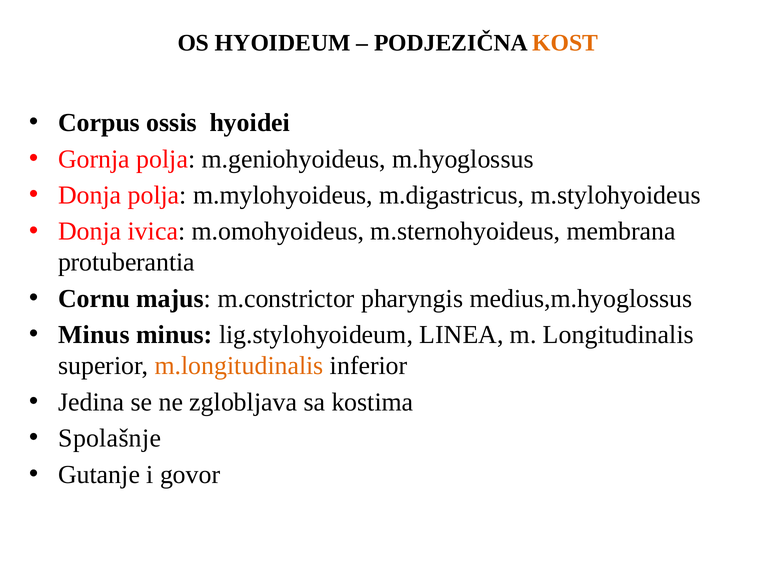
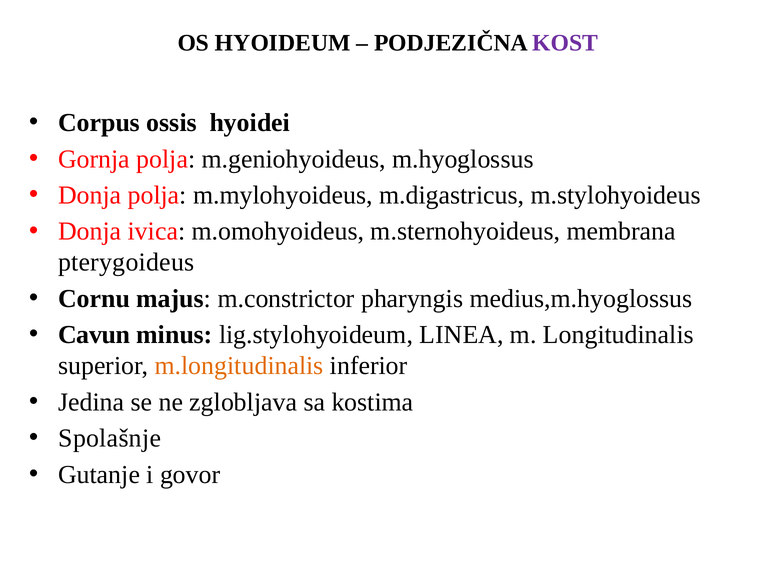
KOST colour: orange -> purple
protuberantia: protuberantia -> pterygoideus
Minus at (94, 335): Minus -> Cavun
